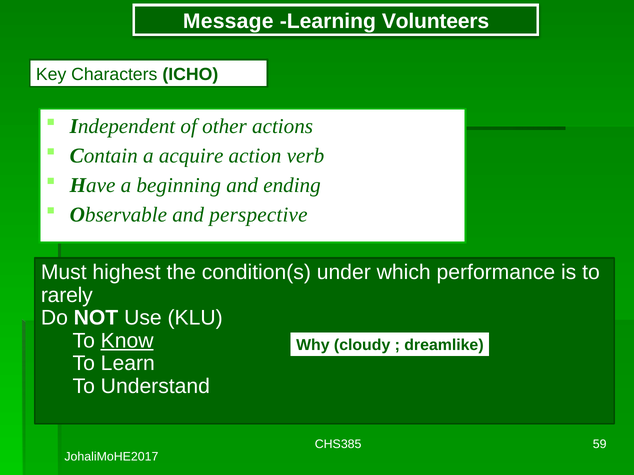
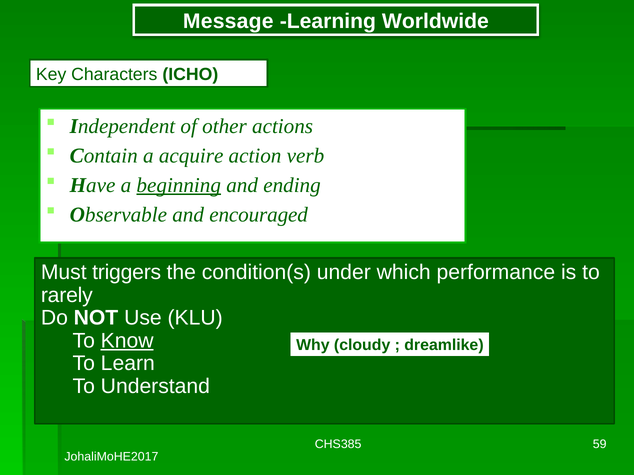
Volunteers: Volunteers -> Worldwide
beginning underline: none -> present
perspective: perspective -> encouraged
highest: highest -> triggers
